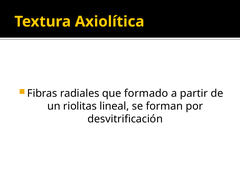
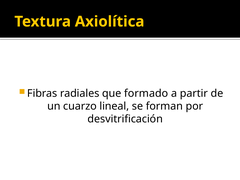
riolitas: riolitas -> cuarzo
